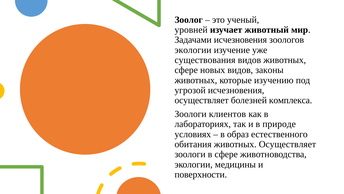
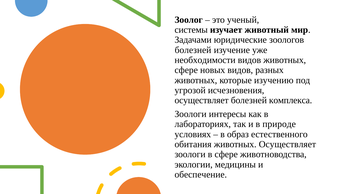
уровней: уровней -> системы
Задачами исчезновения: исчезновения -> юридические
экологии at (193, 50): экологии -> болезней
существования: существования -> необходимости
законы: законы -> разных
клиентов: клиентов -> интересы
поверхности: поверхности -> обеспечение
